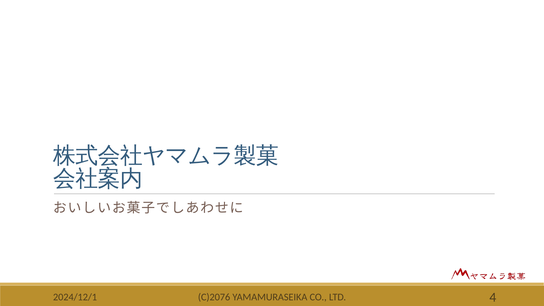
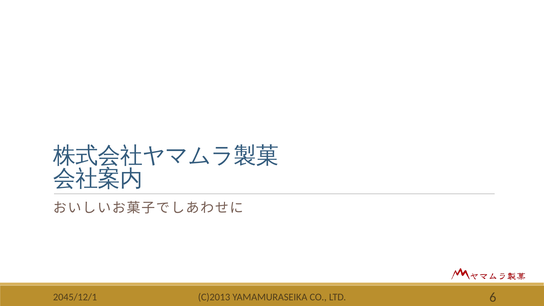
C)2076: C)2076 -> C)2013
4: 4 -> 6
2024/12/1: 2024/12/1 -> 2045/12/1
